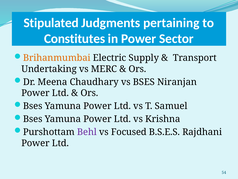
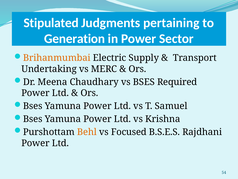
Constitutes: Constitutes -> Generation
Niranjan: Niranjan -> Required
Behl colour: purple -> orange
